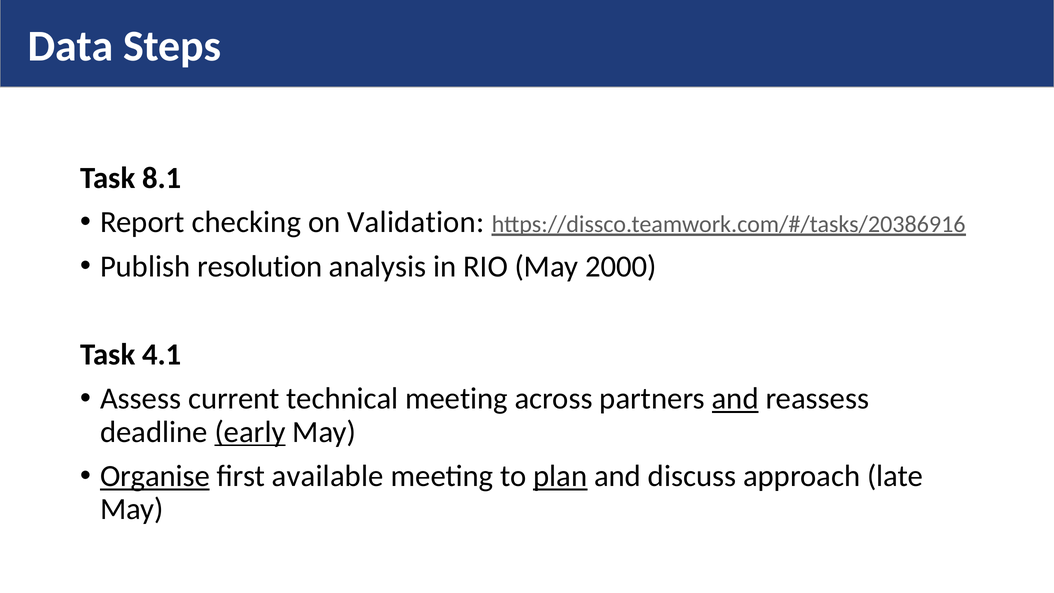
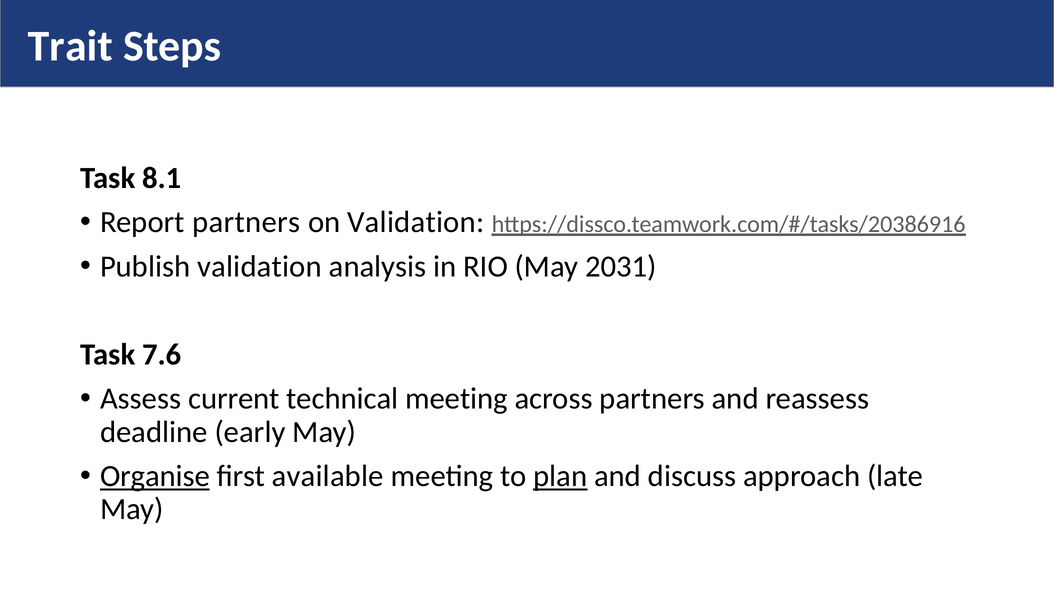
Data: Data -> Trait
Report checking: checking -> partners
Publish resolution: resolution -> validation
2000: 2000 -> 2031
4.1: 4.1 -> 7.6
and at (735, 399) underline: present -> none
early underline: present -> none
